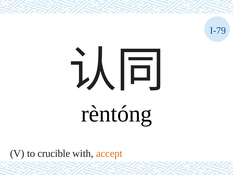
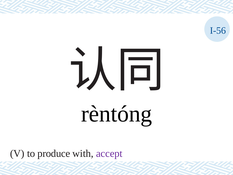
I-79: I-79 -> I-56
crucible: crucible -> produce
accept colour: orange -> purple
